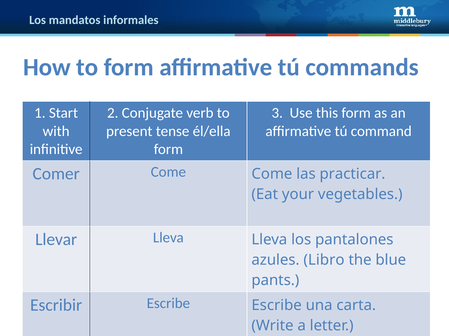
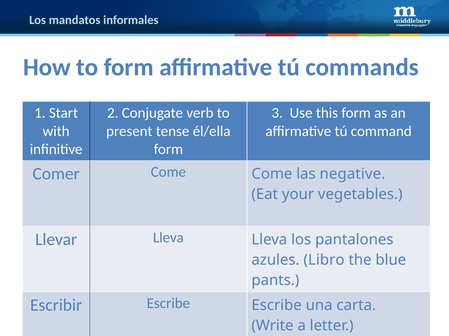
practicar: practicar -> negative
